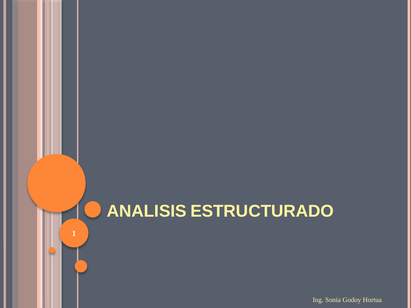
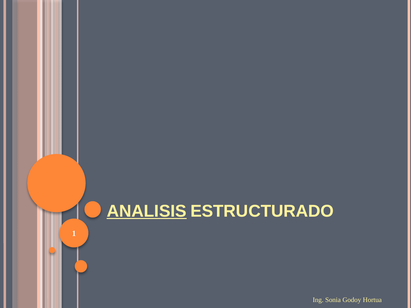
ANALISIS underline: none -> present
